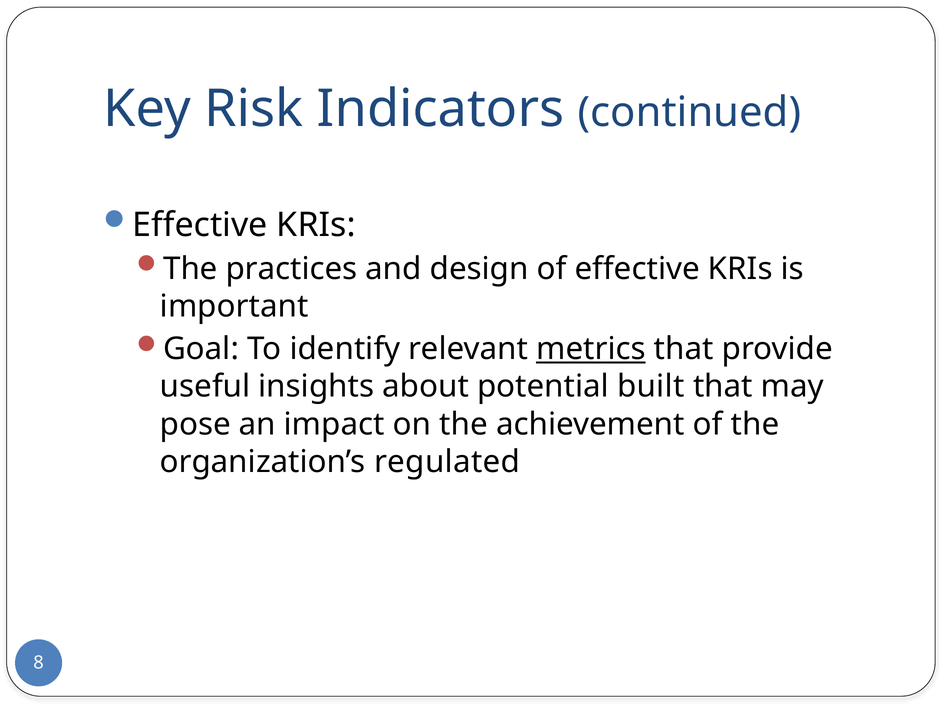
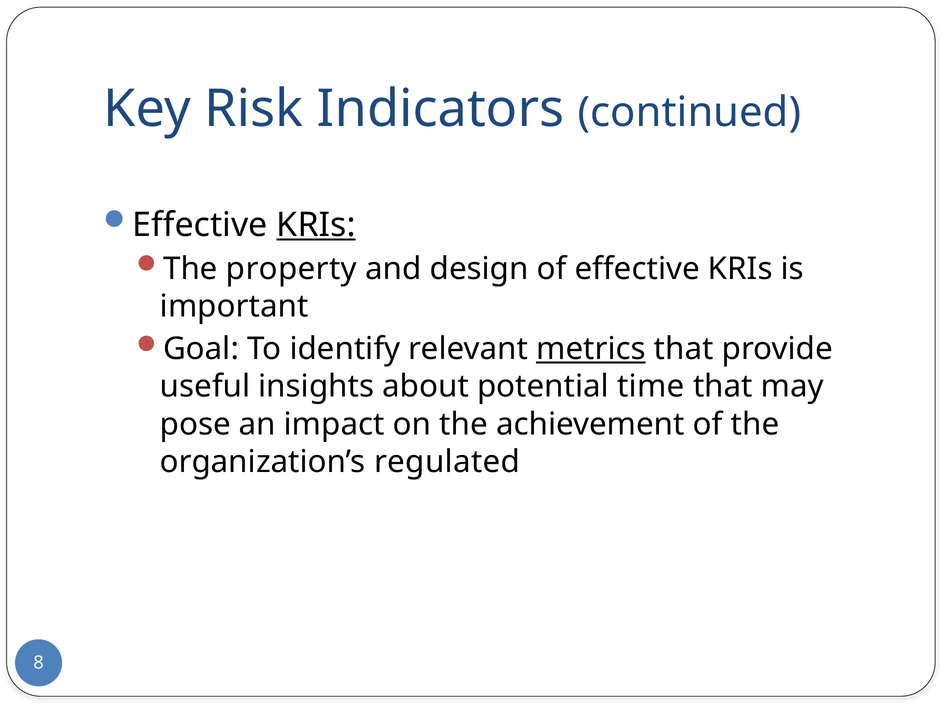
KRIs at (316, 225) underline: none -> present
practices: practices -> property
built: built -> time
